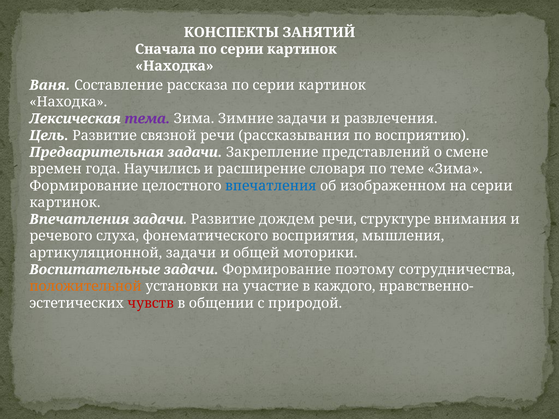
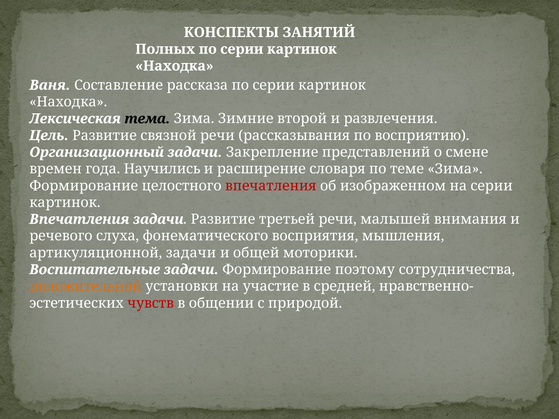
Сначала: Сначала -> Полных
тема colour: purple -> black
Зимние задачи: задачи -> второй
Предварительная: Предварительная -> Организационный
впечатления at (271, 186) colour: blue -> red
дождем: дождем -> третьей
структуре: структуре -> малышей
каждого: каждого -> средней
